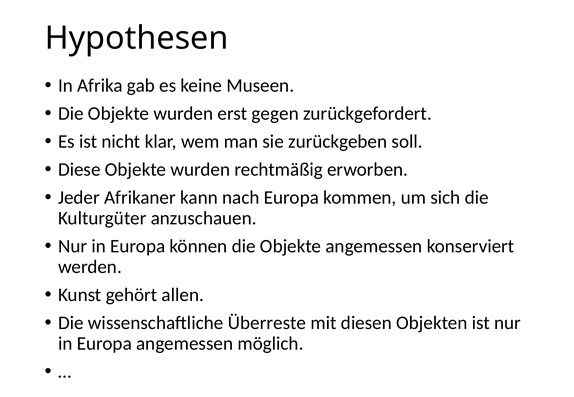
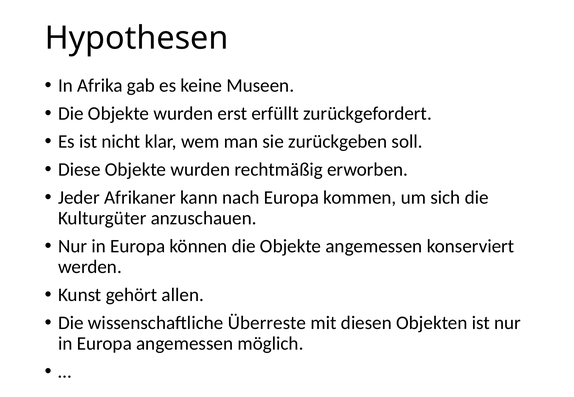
gegen: gegen -> erfüllt
